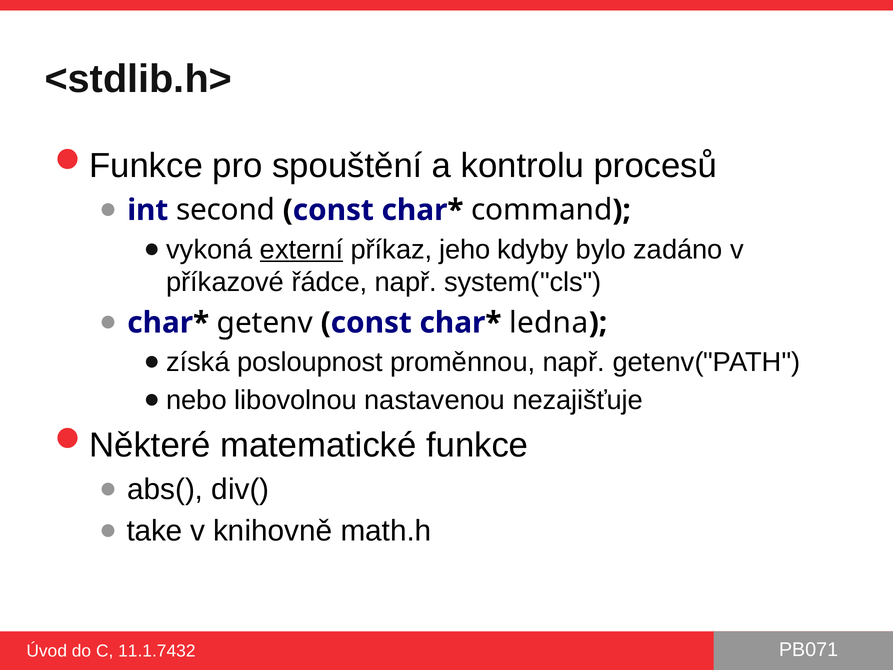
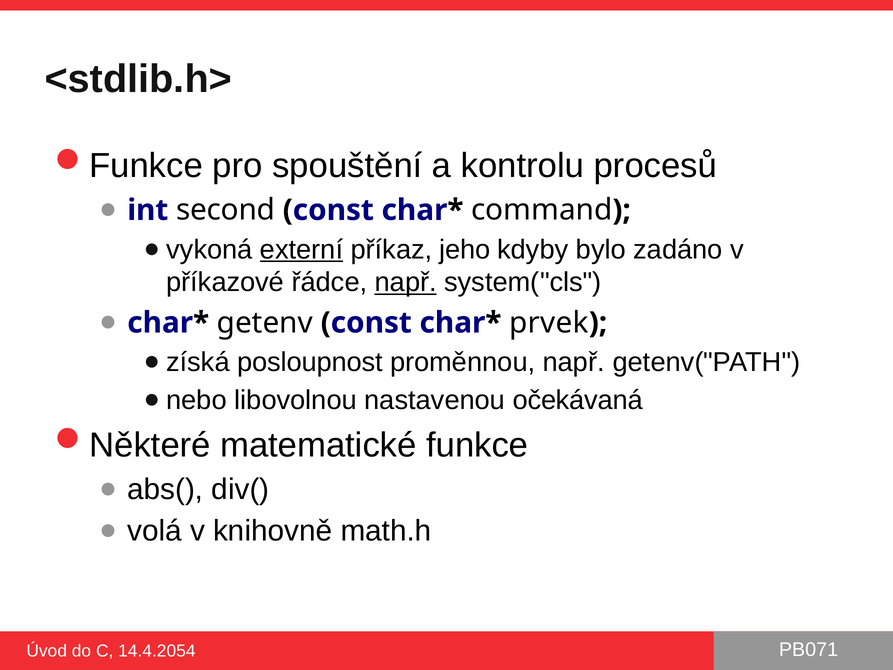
např at (406, 282) underline: none -> present
ledna: ledna -> prvek
nezajišťuje: nezajišťuje -> očekávaná
take: take -> volá
11.1.7432: 11.1.7432 -> 14.4.2054
